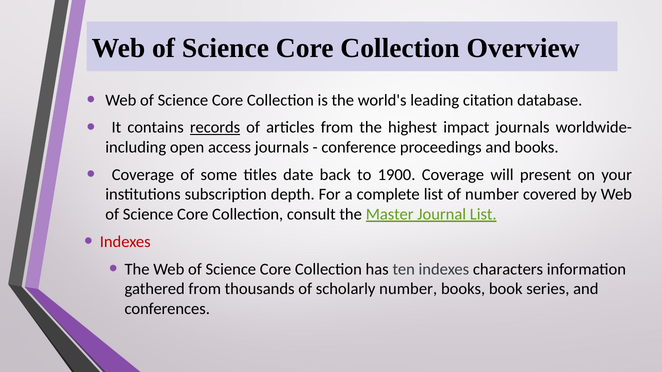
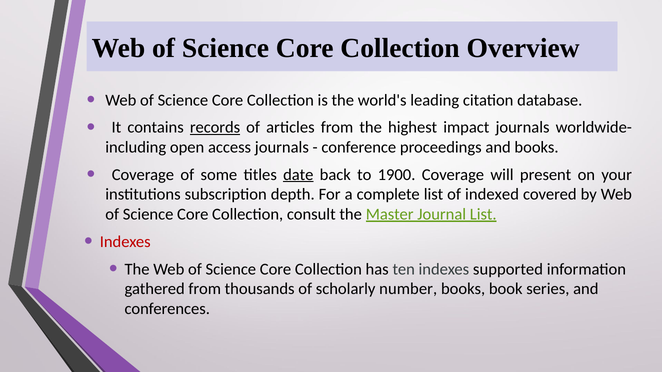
date underline: none -> present
of number: number -> indexed
characters: characters -> supported
